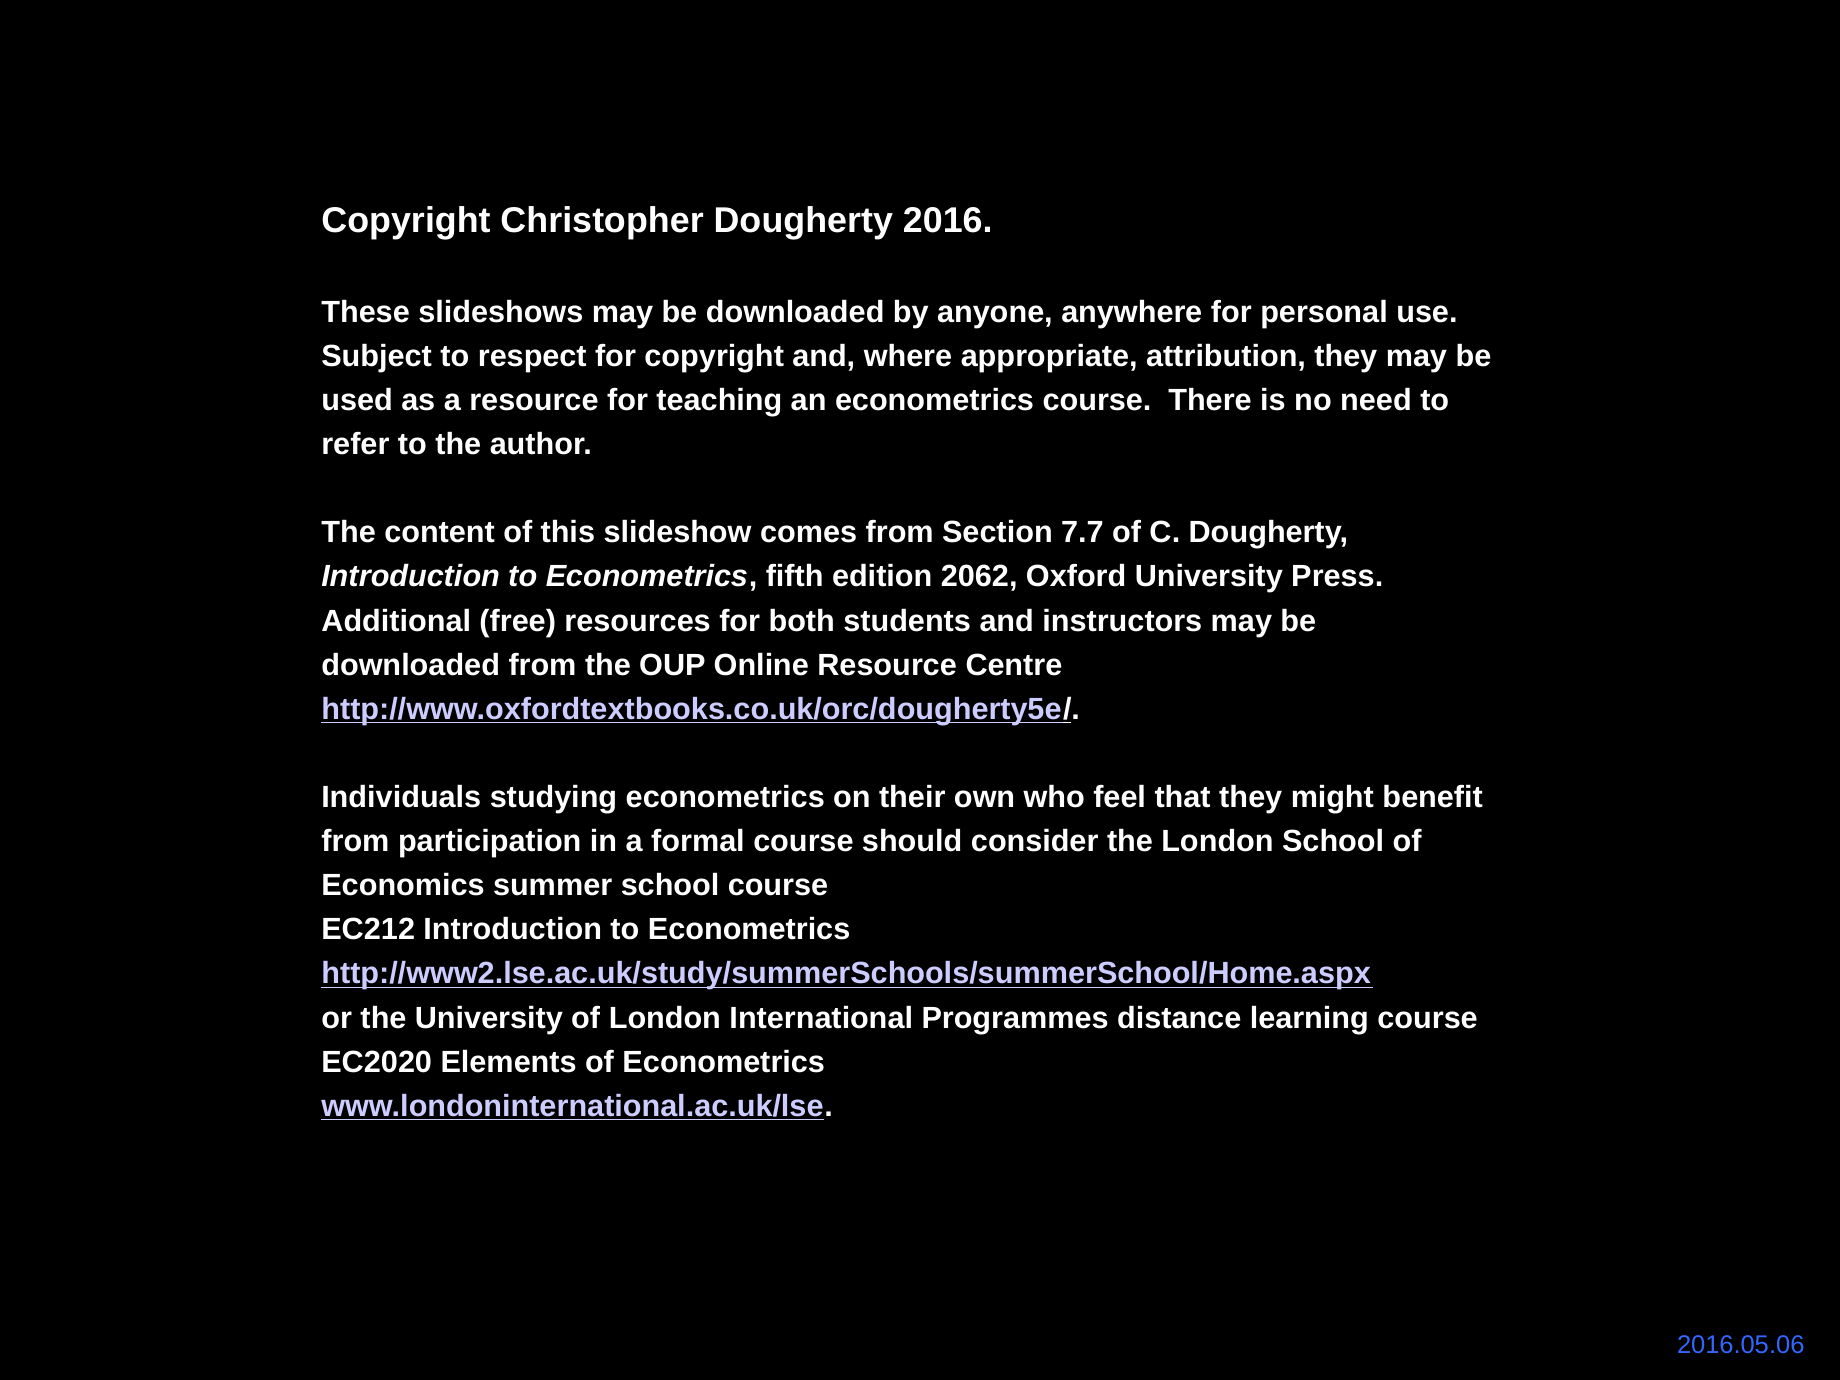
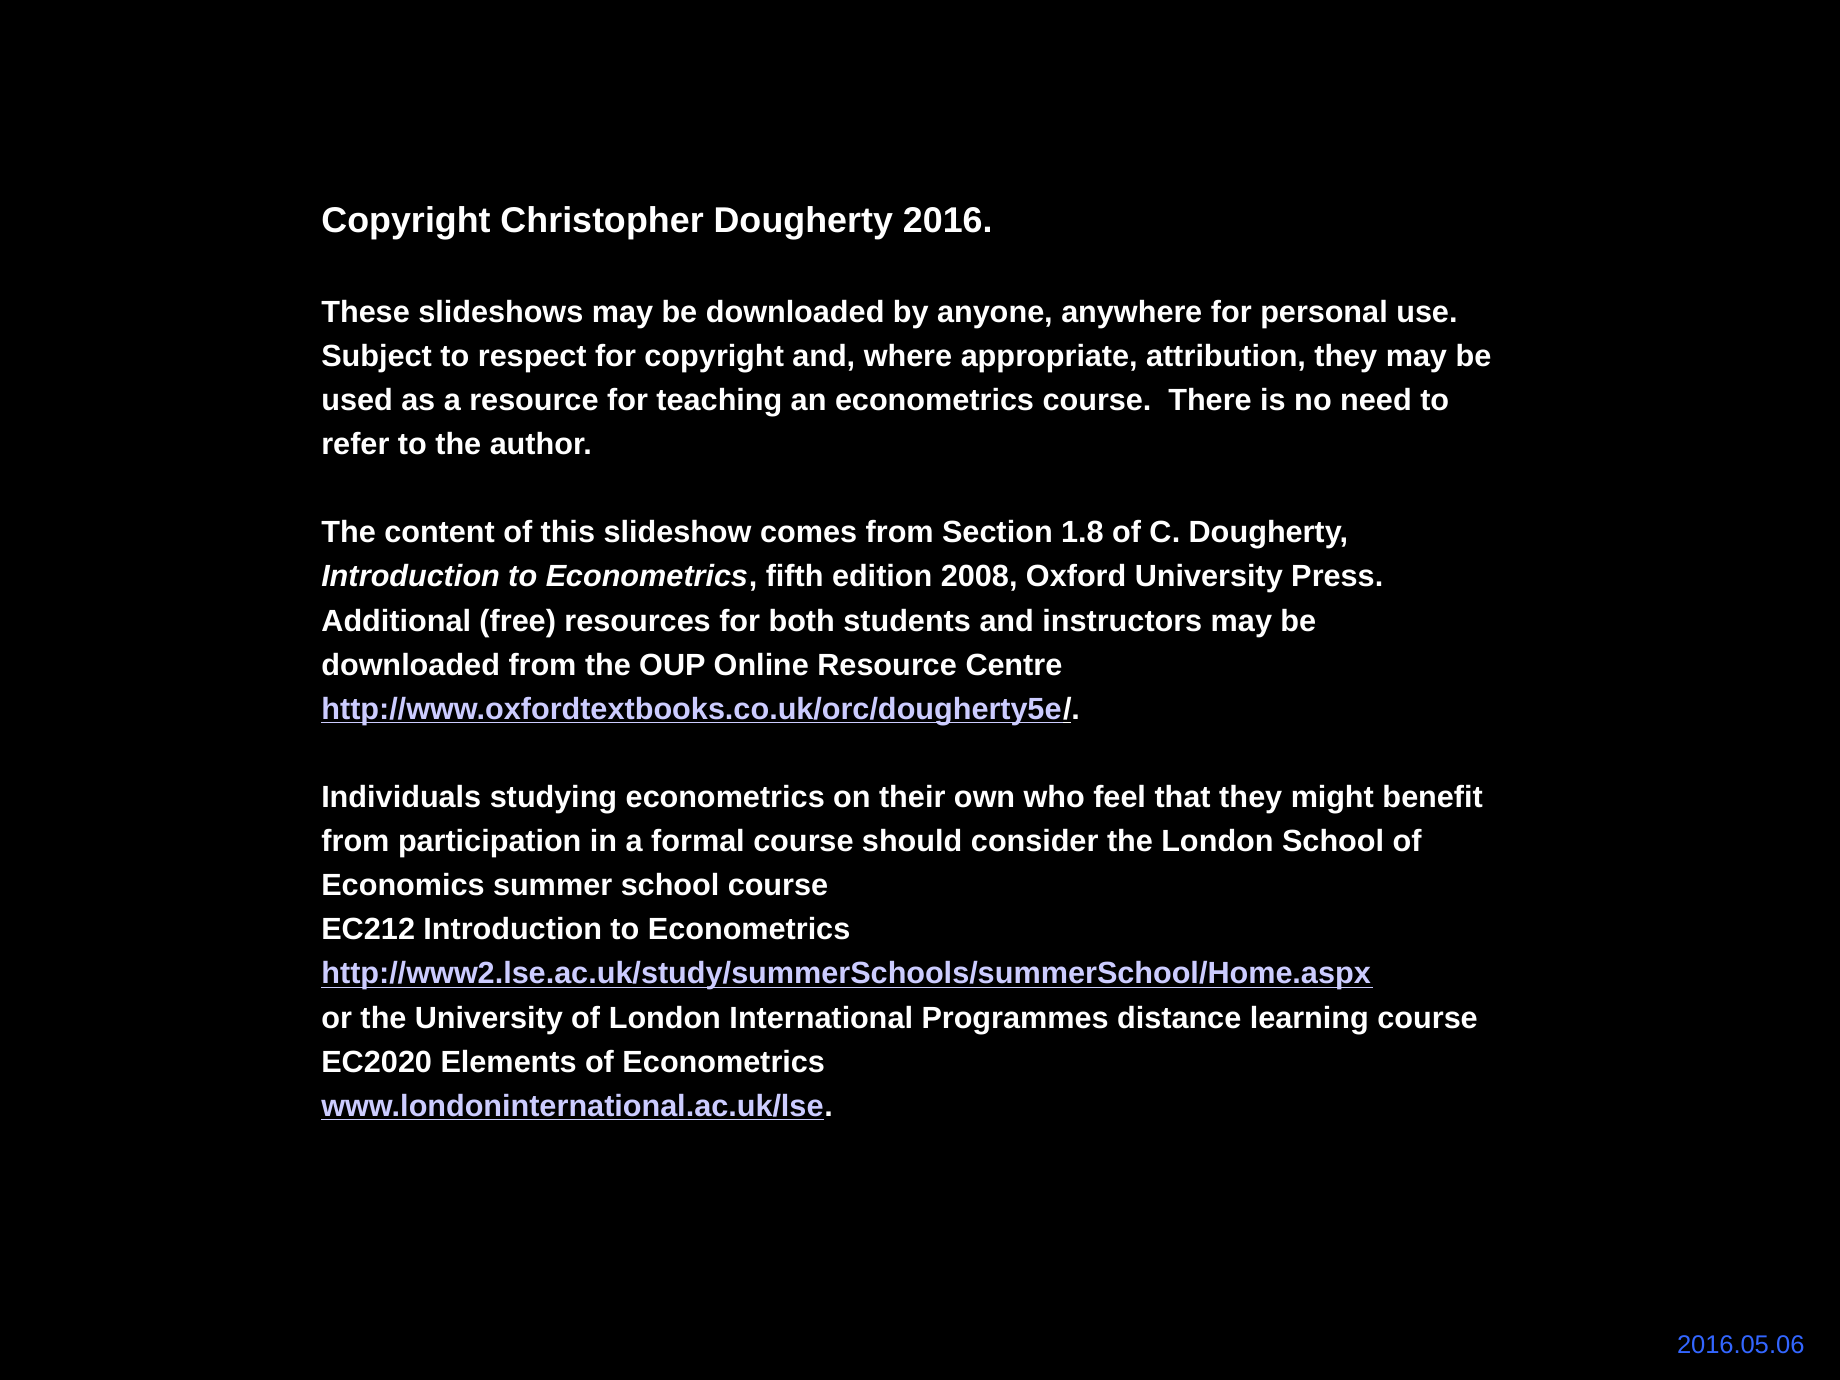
7.7: 7.7 -> 1.8
2062: 2062 -> 2008
